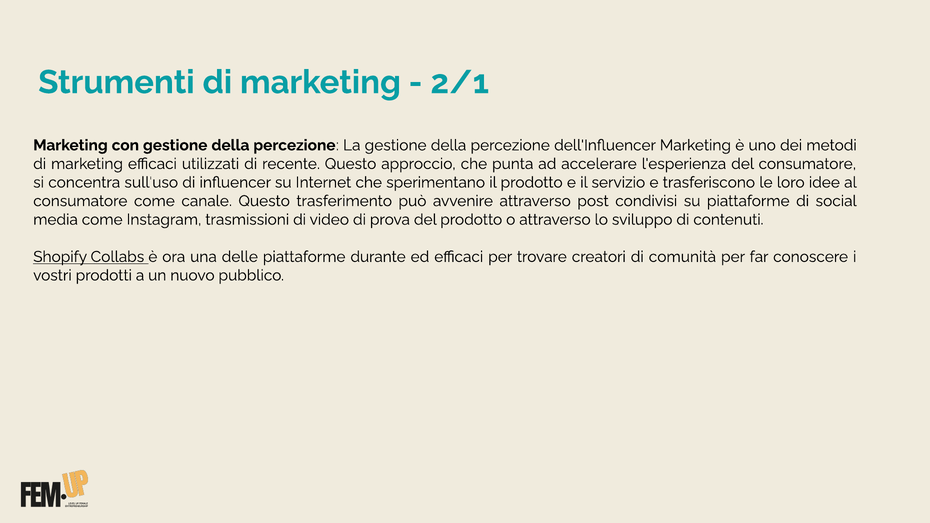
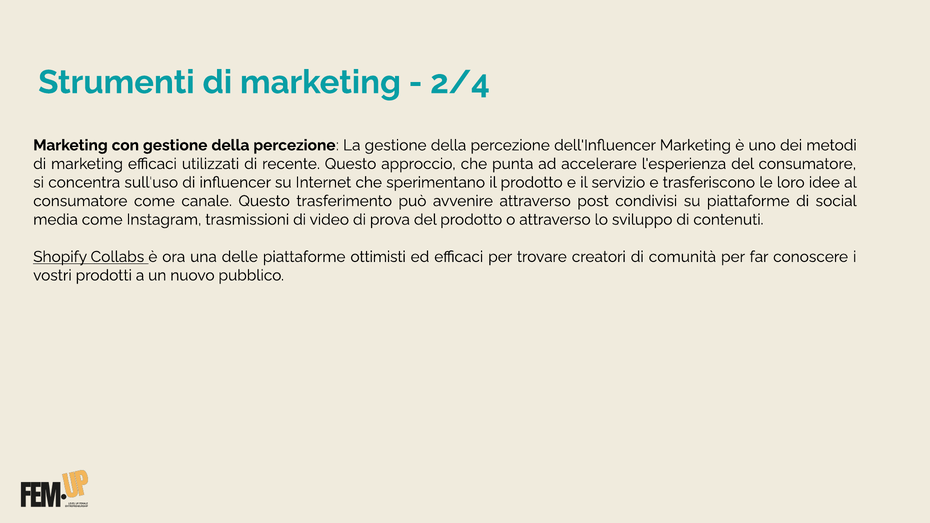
2/1: 2/1 -> 2/4
durante: durante -> ottimisti
